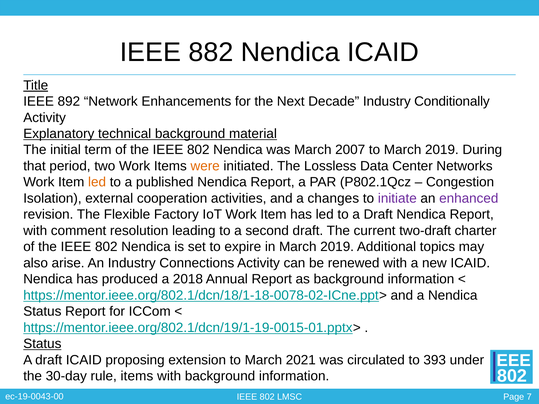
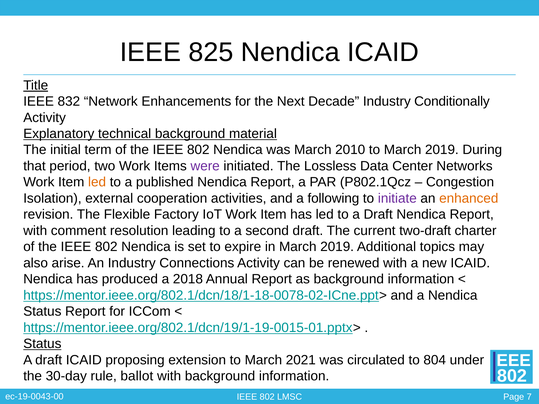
882: 882 -> 825
892: 892 -> 832
2007: 2007 -> 2010
were colour: orange -> purple
changes: changes -> following
enhanced colour: purple -> orange
393: 393 -> 804
rule items: items -> ballot
